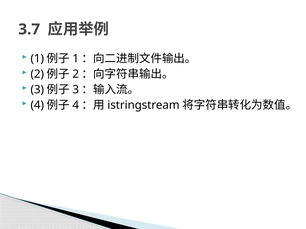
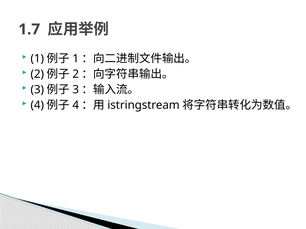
3.7: 3.7 -> 1.7
